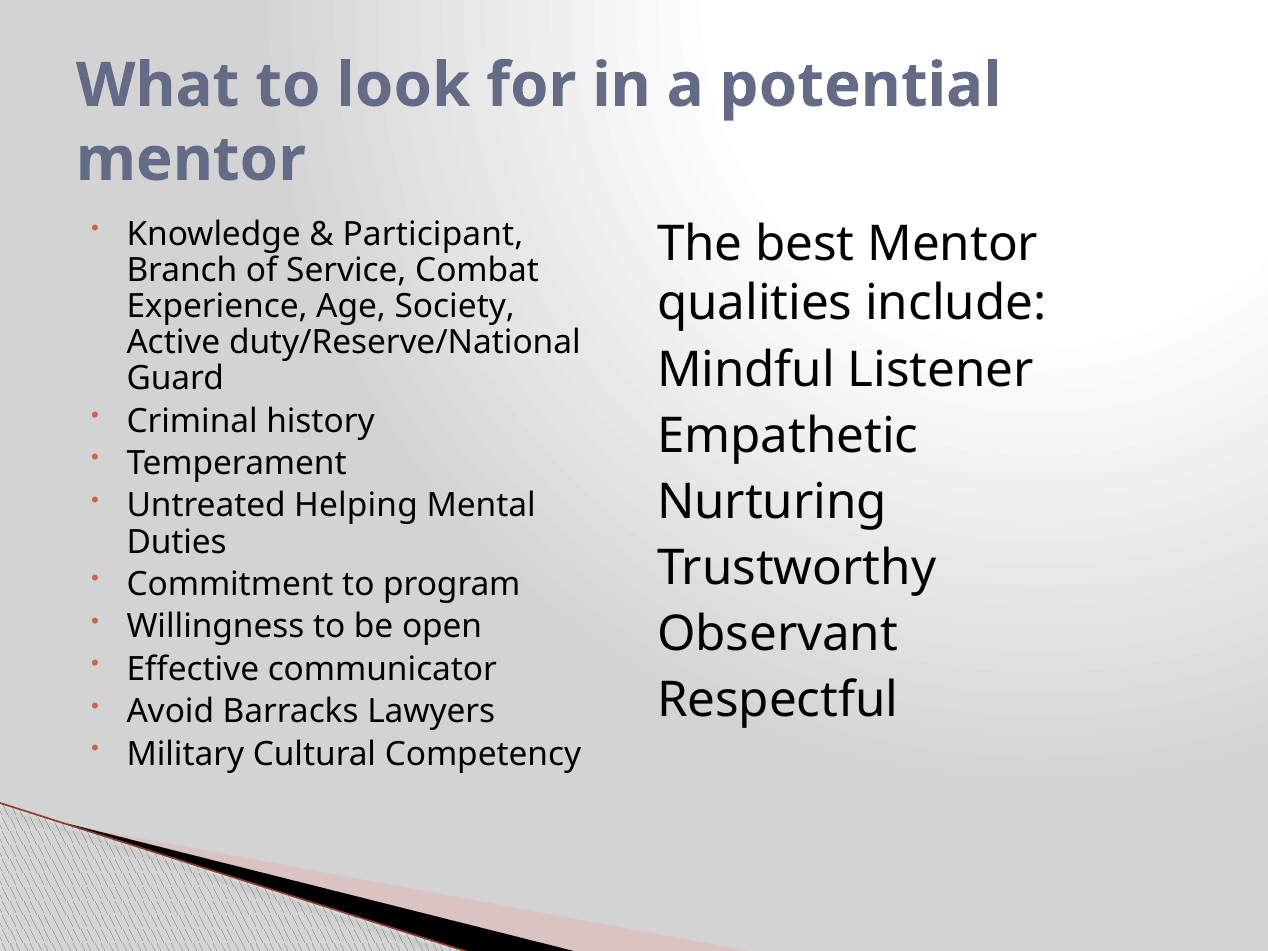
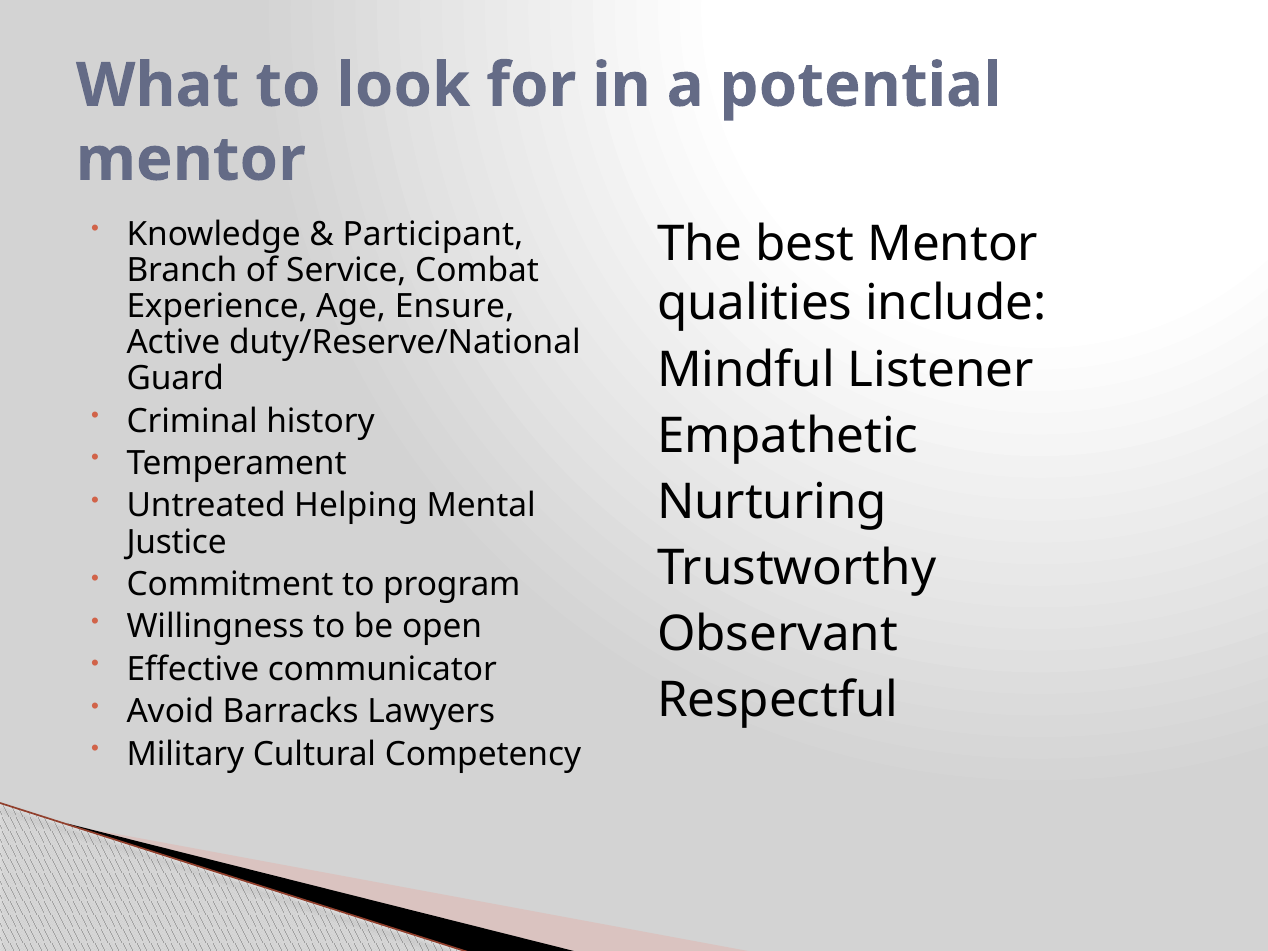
Society: Society -> Ensure
Duties: Duties -> Justice
